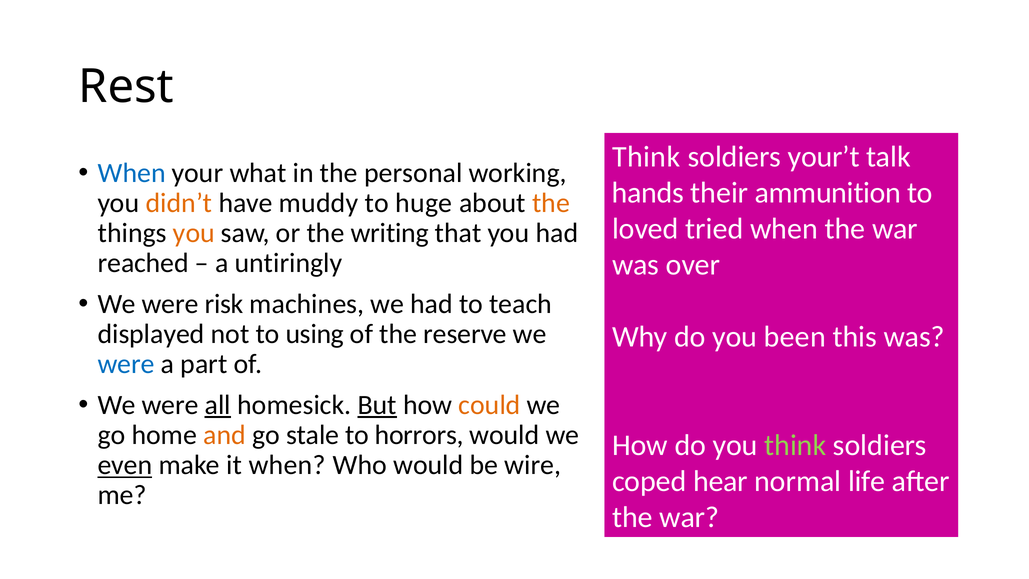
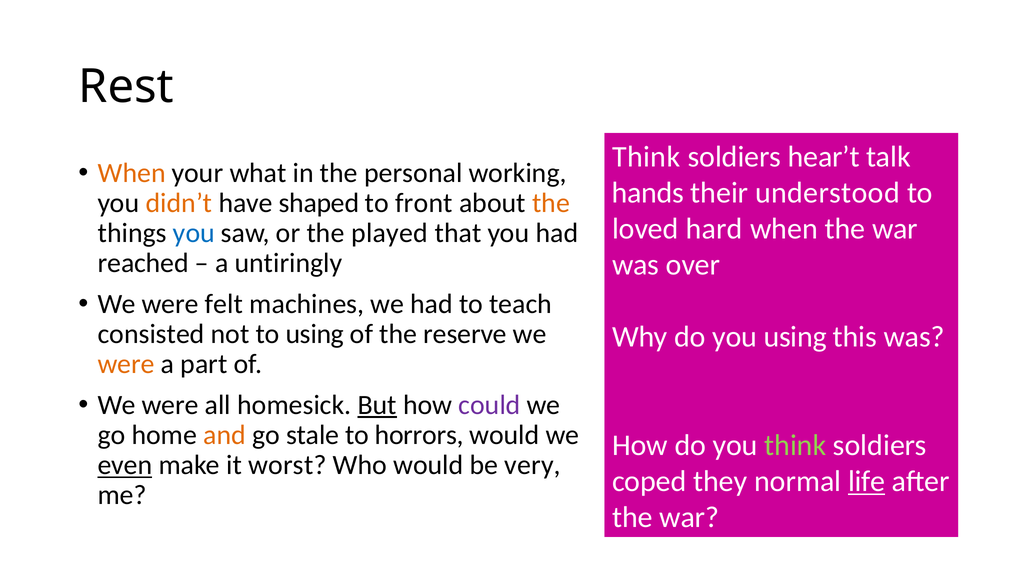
your’t: your’t -> hear’t
When at (132, 173) colour: blue -> orange
ammunition: ammunition -> understood
muddy: muddy -> shaped
huge: huge -> front
tried: tried -> hard
you at (194, 233) colour: orange -> blue
writing: writing -> played
risk: risk -> felt
displayed: displayed -> consisted
you been: been -> using
were at (126, 364) colour: blue -> orange
all underline: present -> none
could colour: orange -> purple
it when: when -> worst
wire: wire -> very
hear: hear -> they
life underline: none -> present
